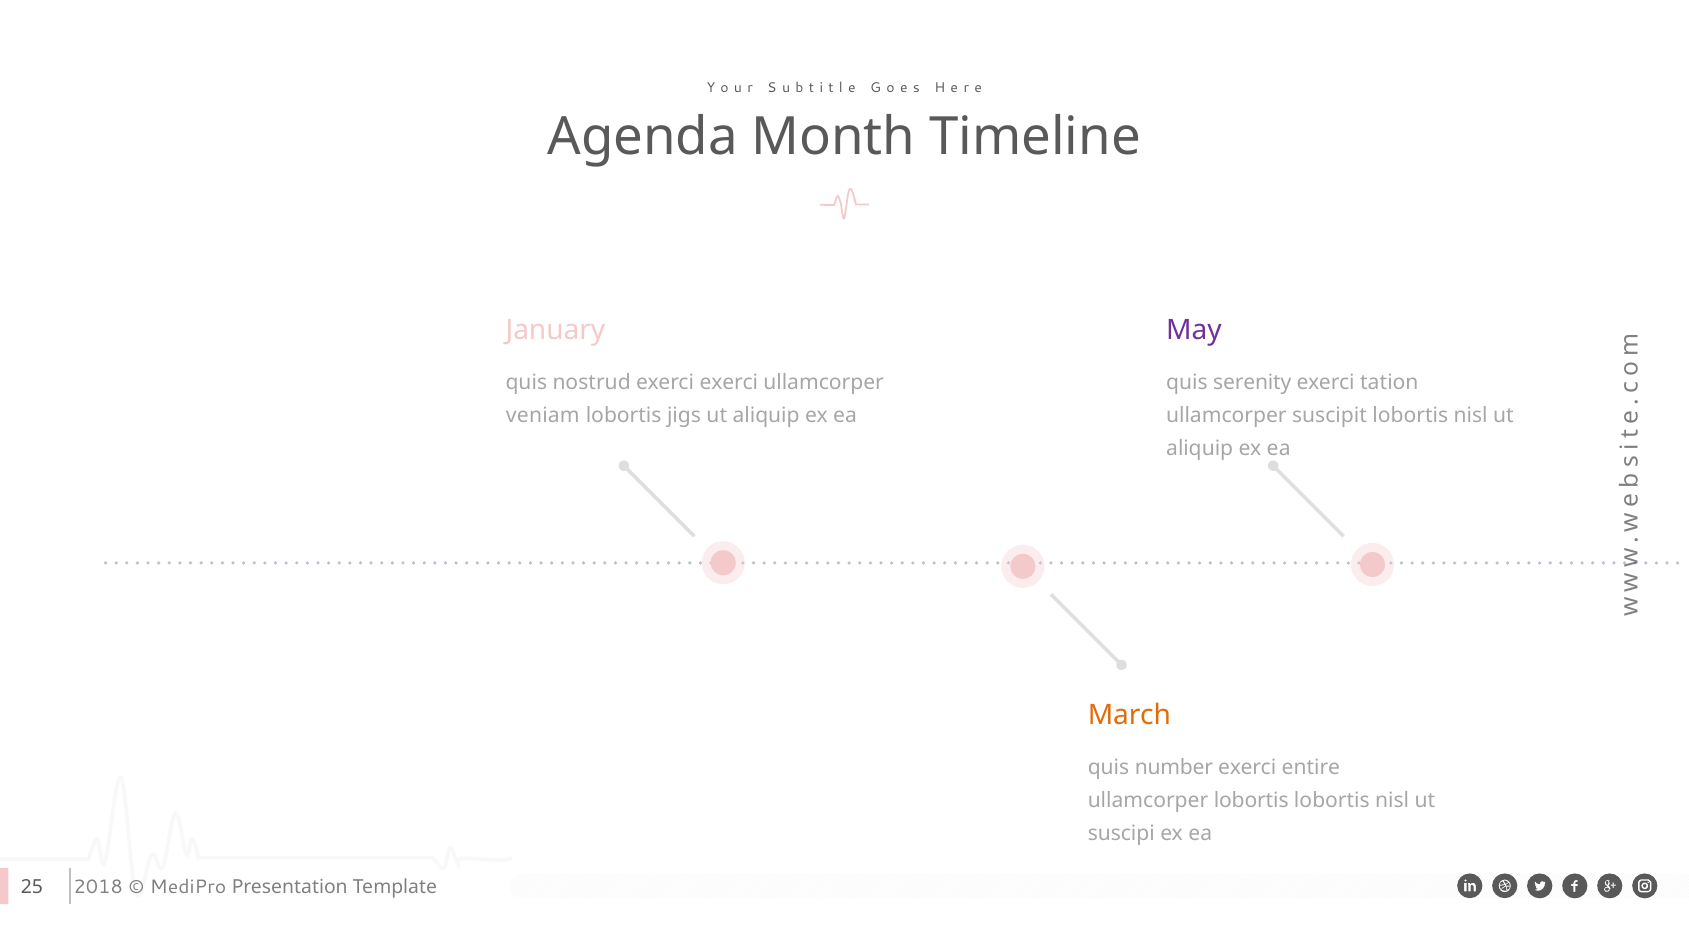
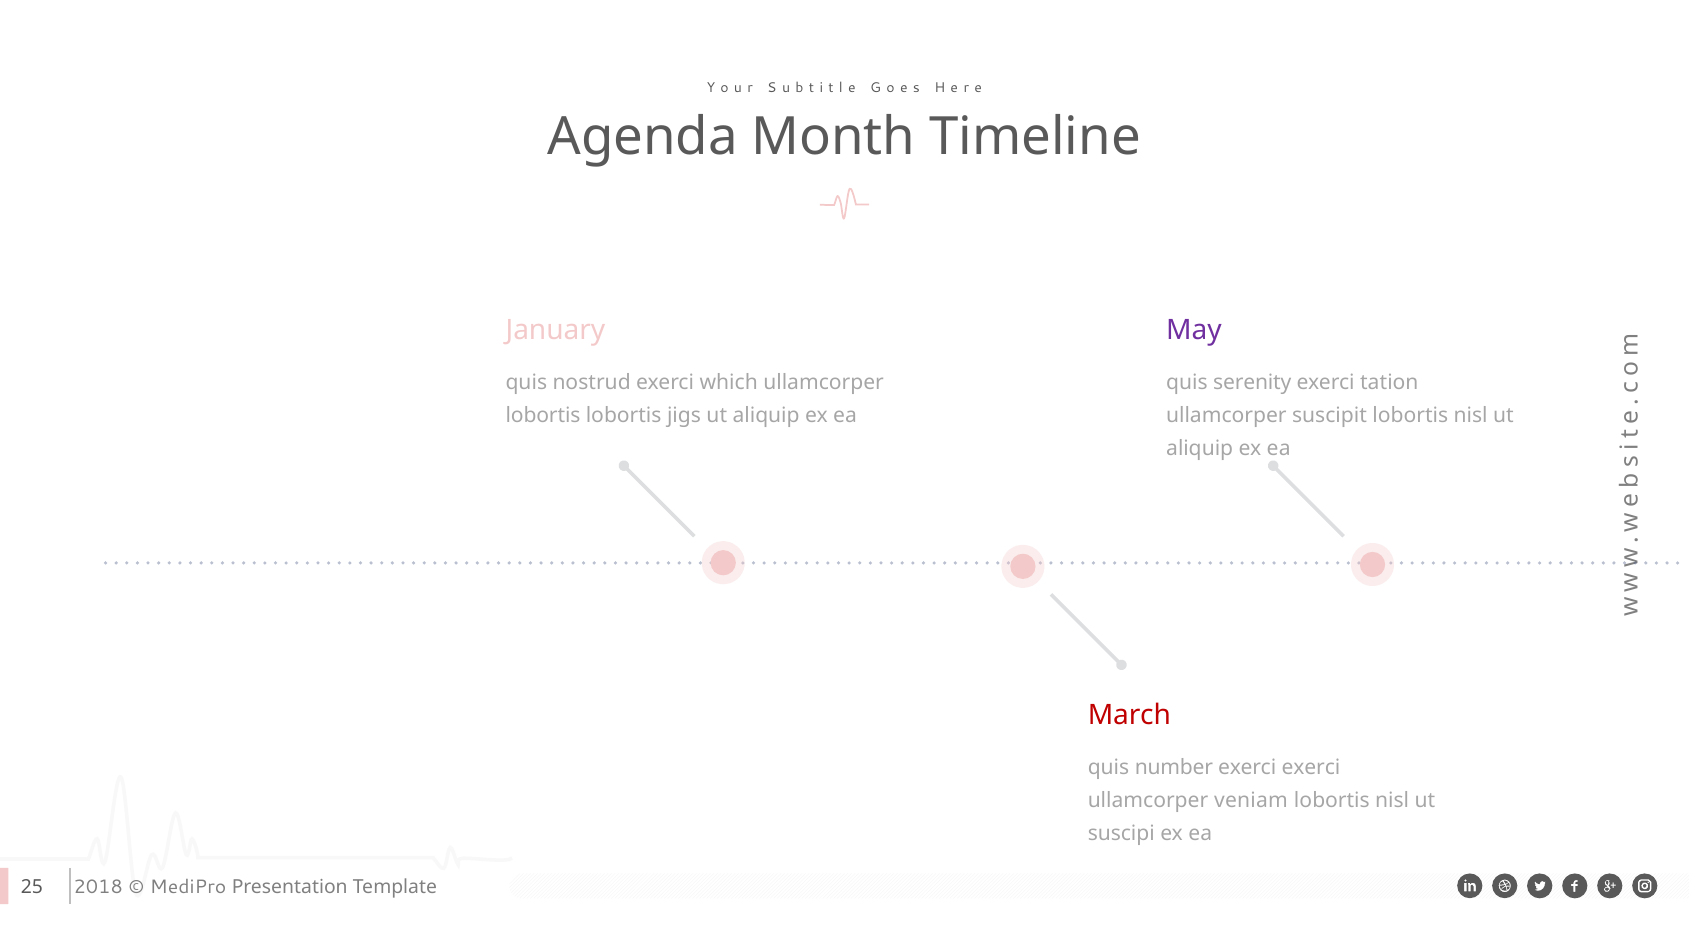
exerci exerci: exerci -> which
veniam at (543, 416): veniam -> lobortis
March colour: orange -> red
exerci entire: entire -> exerci
ullamcorper lobortis: lobortis -> veniam
